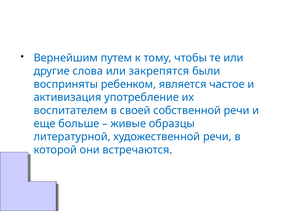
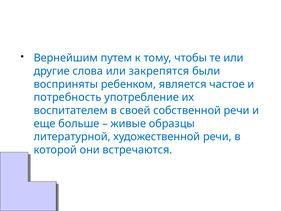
активизация: активизация -> потребность
